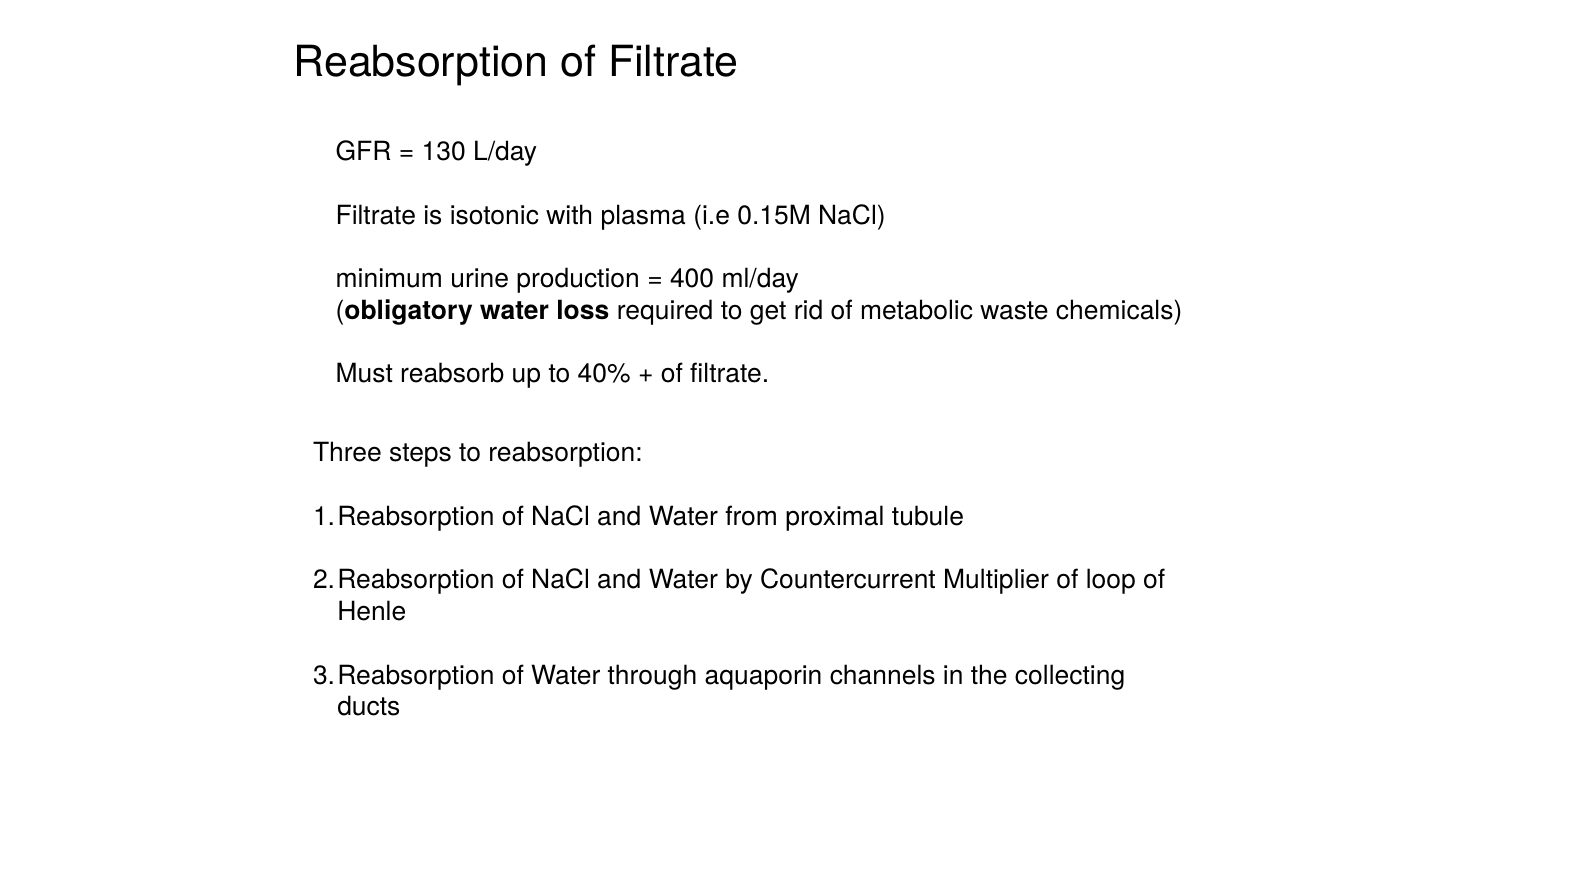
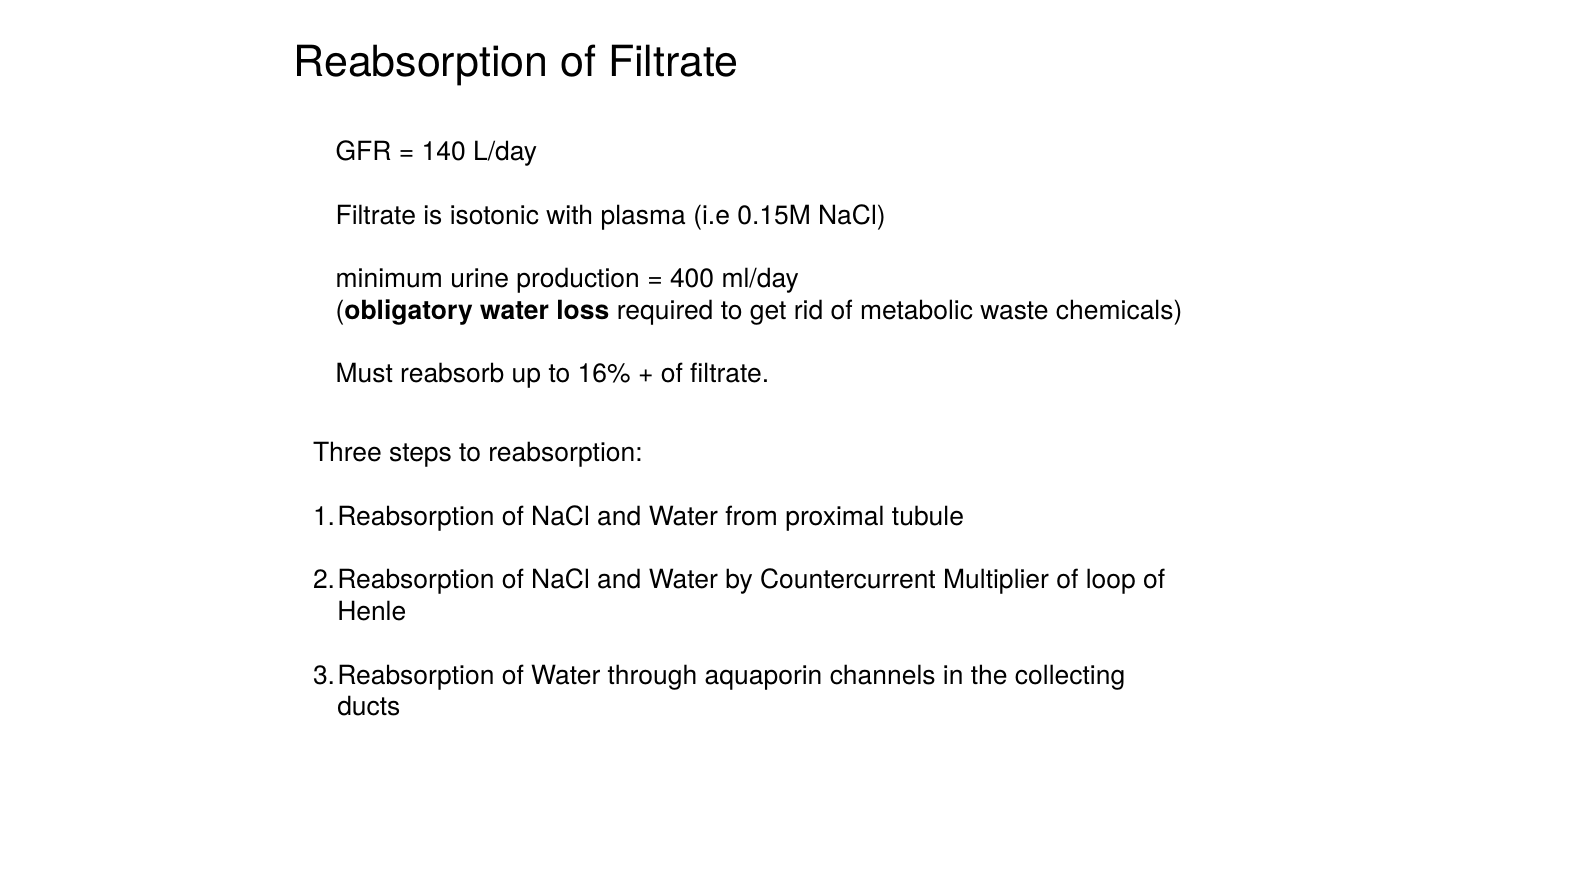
130: 130 -> 140
40%: 40% -> 16%
